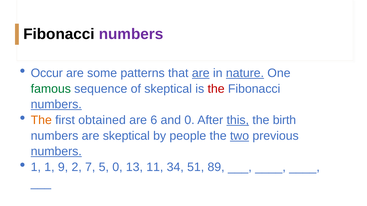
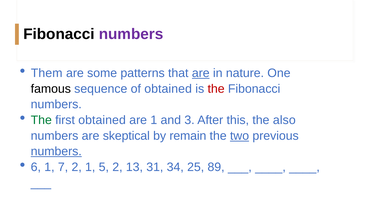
Occur: Occur -> Them
nature underline: present -> none
famous colour: green -> black
of skeptical: skeptical -> obtained
numbers at (56, 105) underline: present -> none
The at (41, 120) colour: orange -> green
are 6: 6 -> 1
and 0: 0 -> 3
this underline: present -> none
birth: birth -> also
people: people -> remain
1 at (36, 167): 1 -> 6
9: 9 -> 7
2 7: 7 -> 1
5 0: 0 -> 2
11: 11 -> 31
51: 51 -> 25
